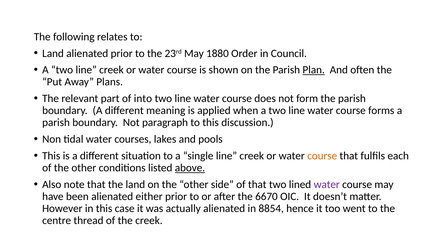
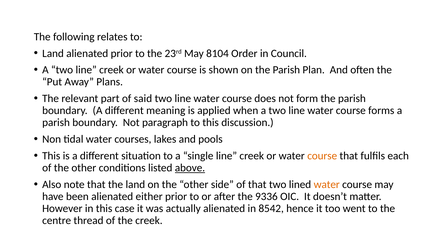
1880: 1880 -> 8104
Plan underline: present -> none
into: into -> said
water at (327, 184) colour: purple -> orange
6670: 6670 -> 9336
8854: 8854 -> 8542
